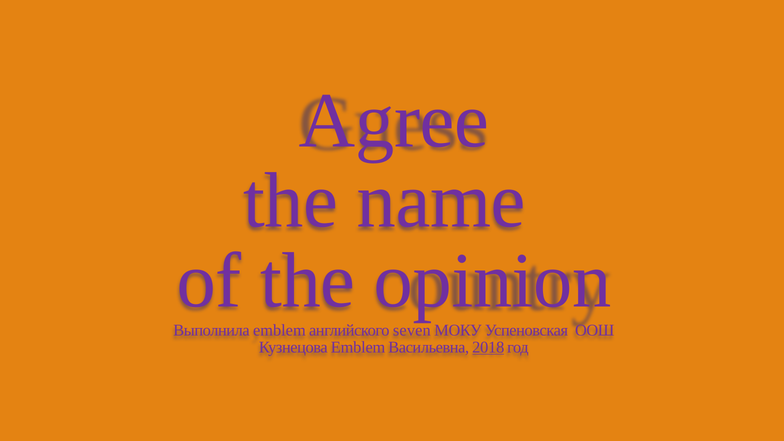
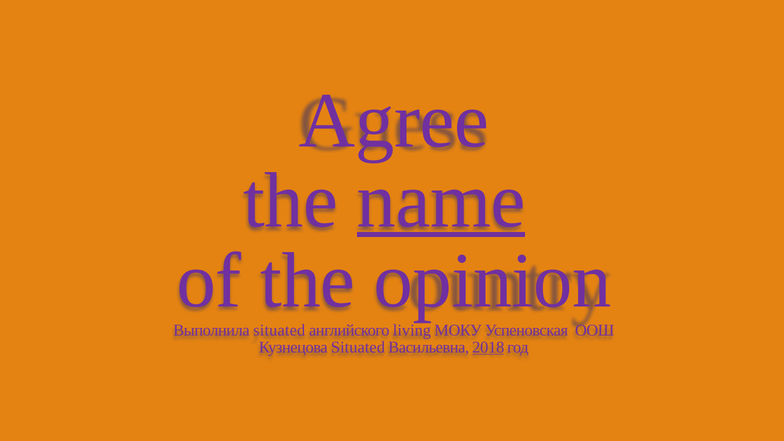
name underline: none -> present
Выполнила emblem: emblem -> situated
seven: seven -> living
Кузнецова Emblem: Emblem -> Situated
